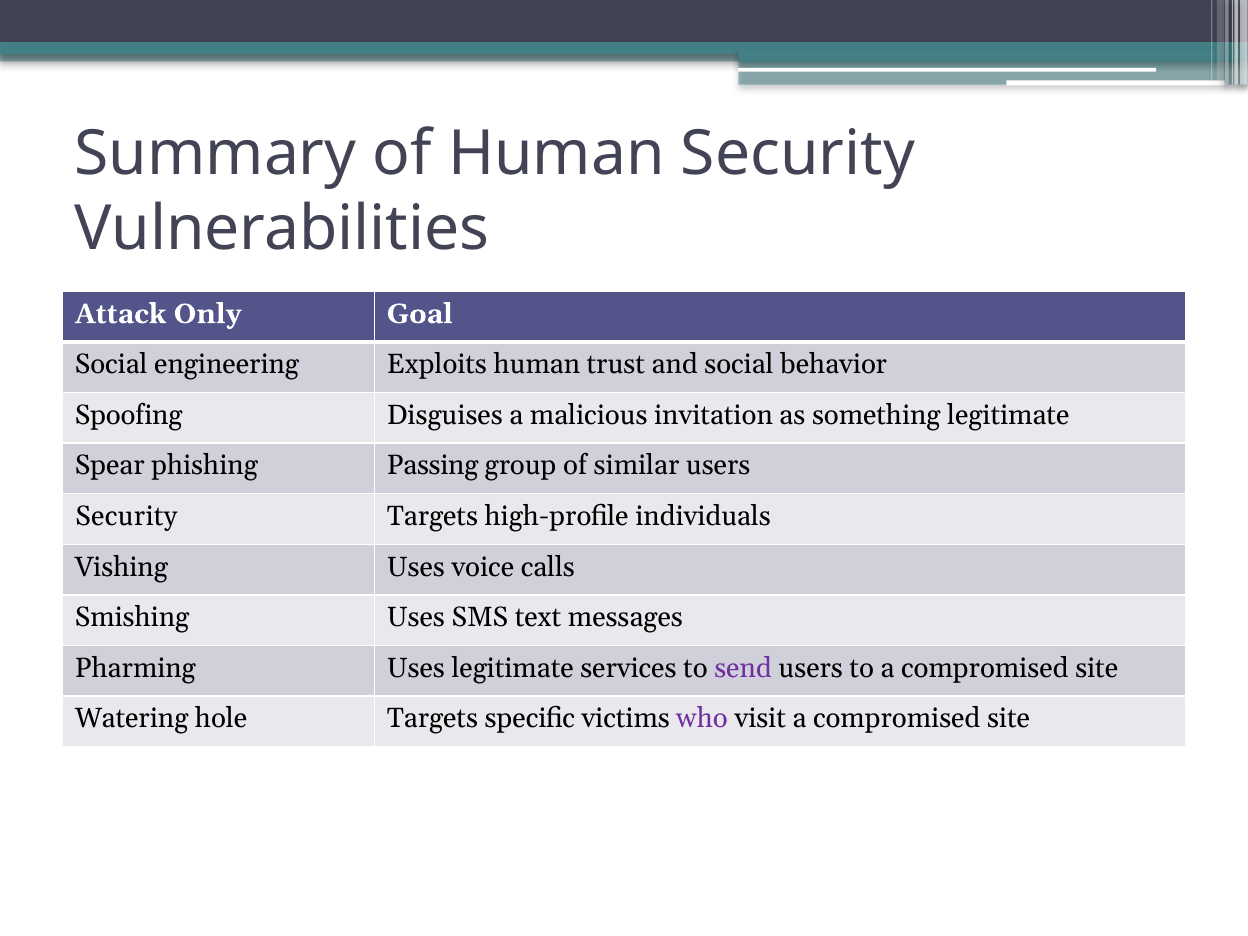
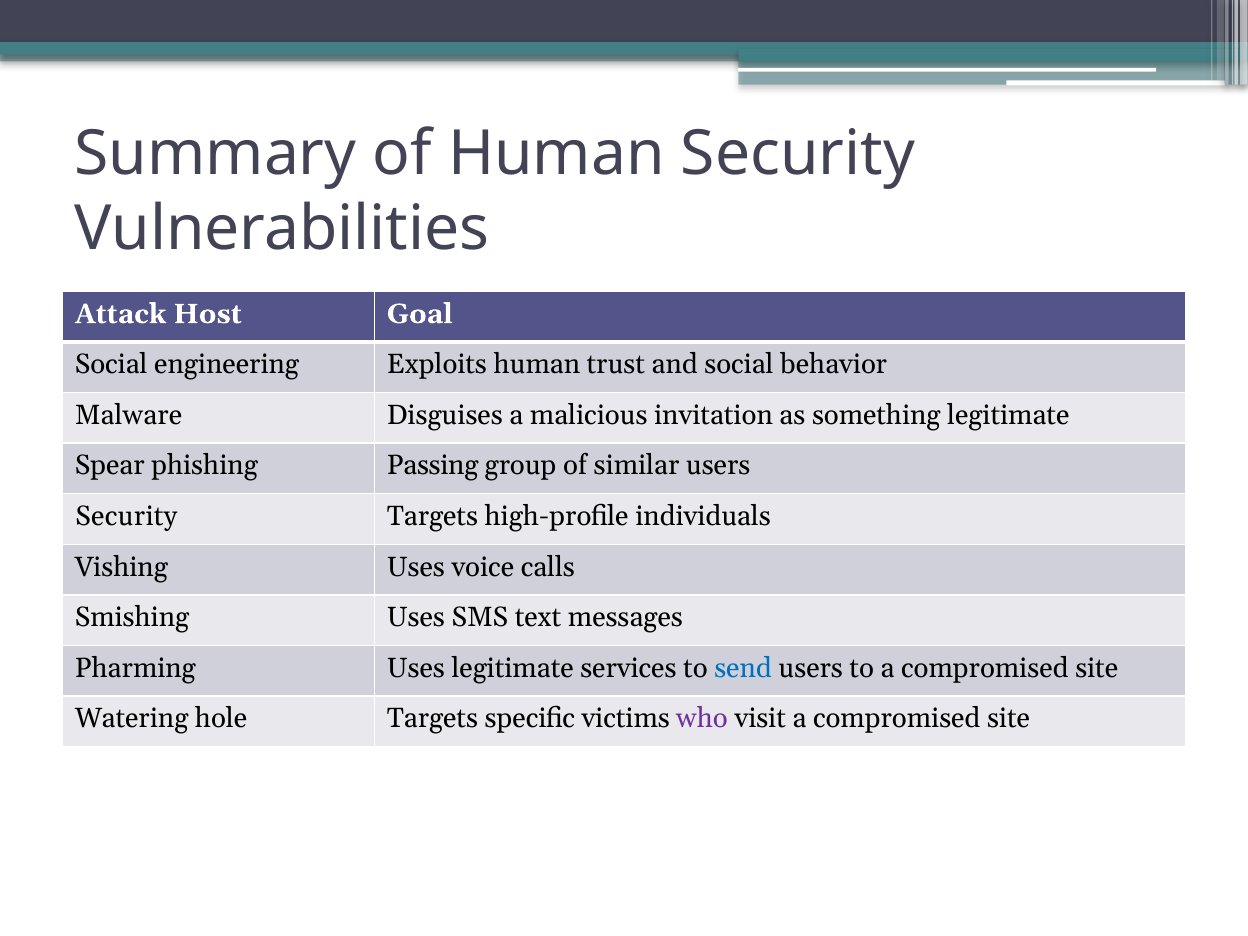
Only: Only -> Host
Spoofing: Spoofing -> Malware
send colour: purple -> blue
